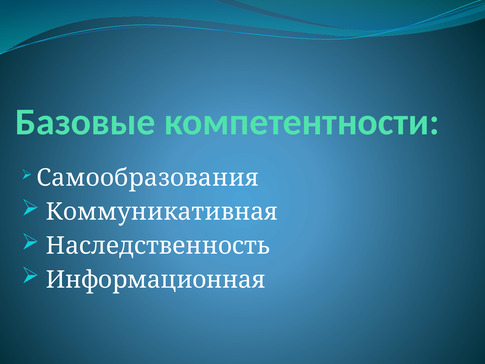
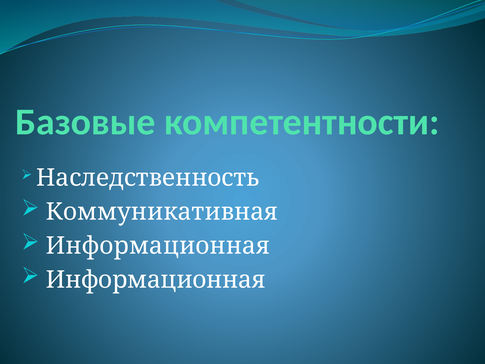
Самообразования: Самообразования -> Наследственность
Наследственность at (158, 246): Наследственность -> Информационная
